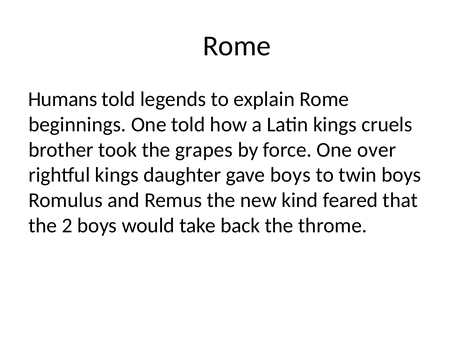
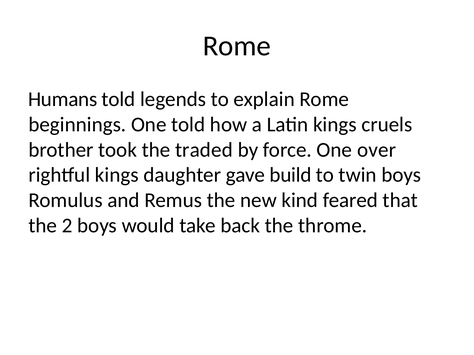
grapes: grapes -> traded
gave boys: boys -> build
